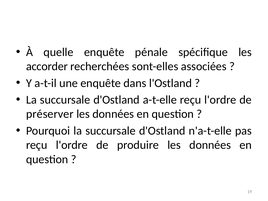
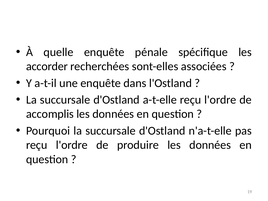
préserver: préserver -> accomplis
